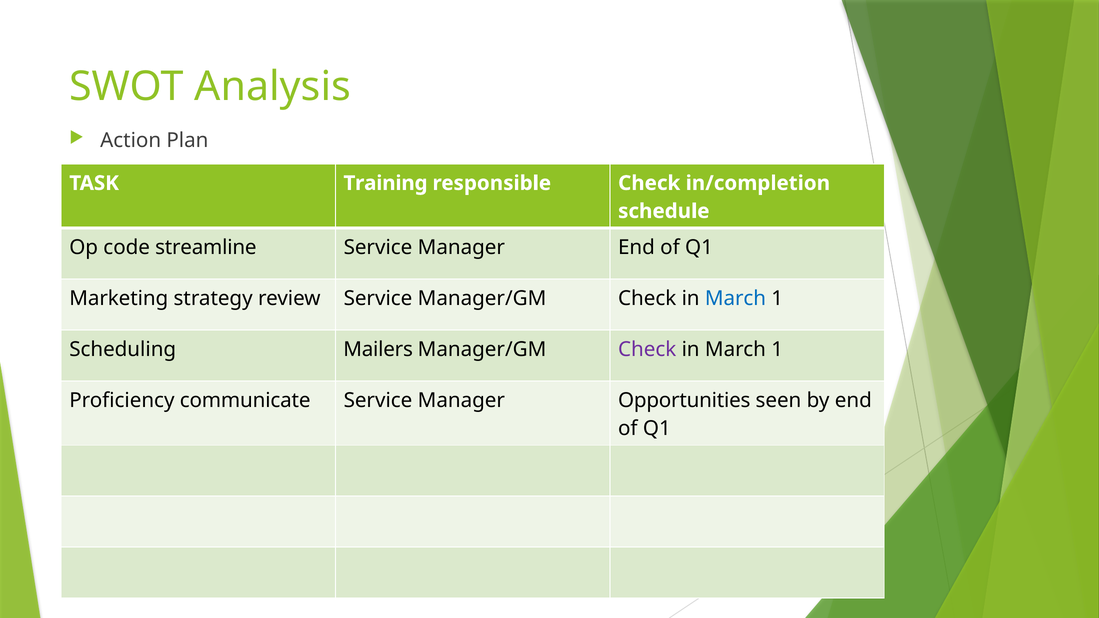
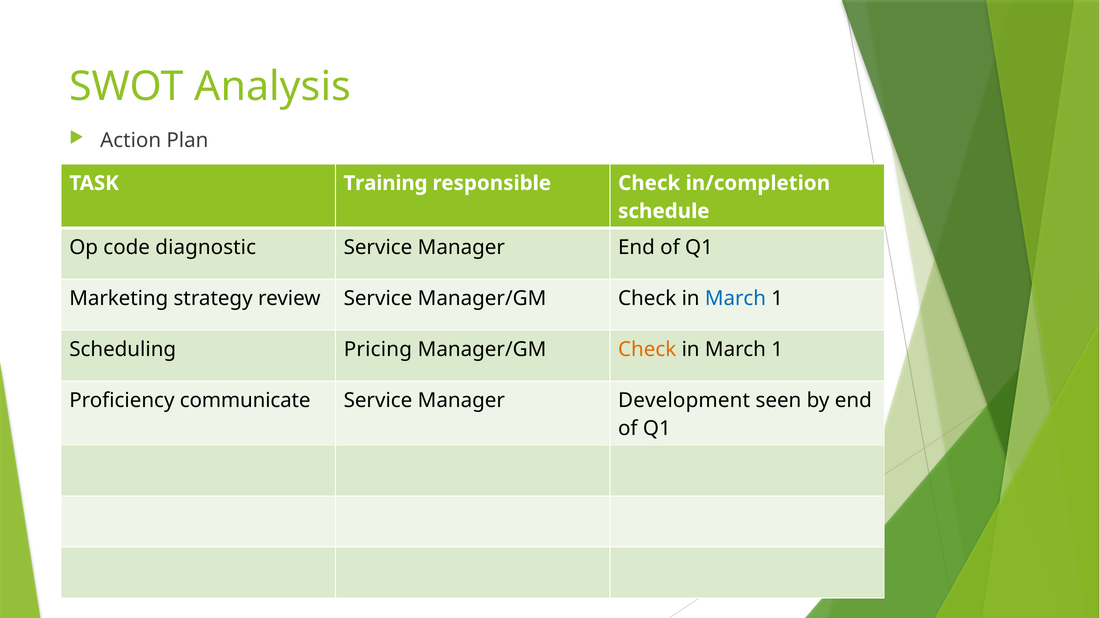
streamline: streamline -> diagnostic
Mailers: Mailers -> Pricing
Check at (647, 349) colour: purple -> orange
Opportunities: Opportunities -> Development
